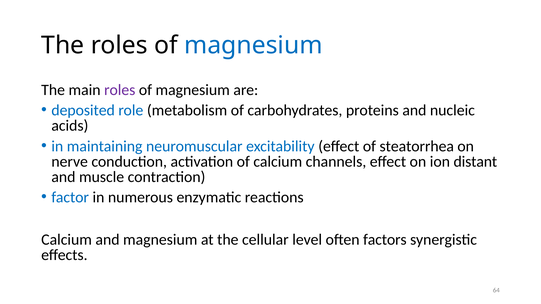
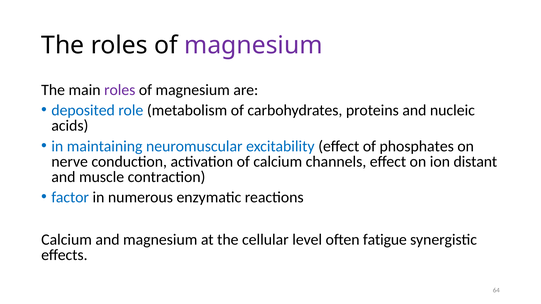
magnesium at (253, 45) colour: blue -> purple
steatorrhea: steatorrhea -> phosphates
factors: factors -> fatigue
